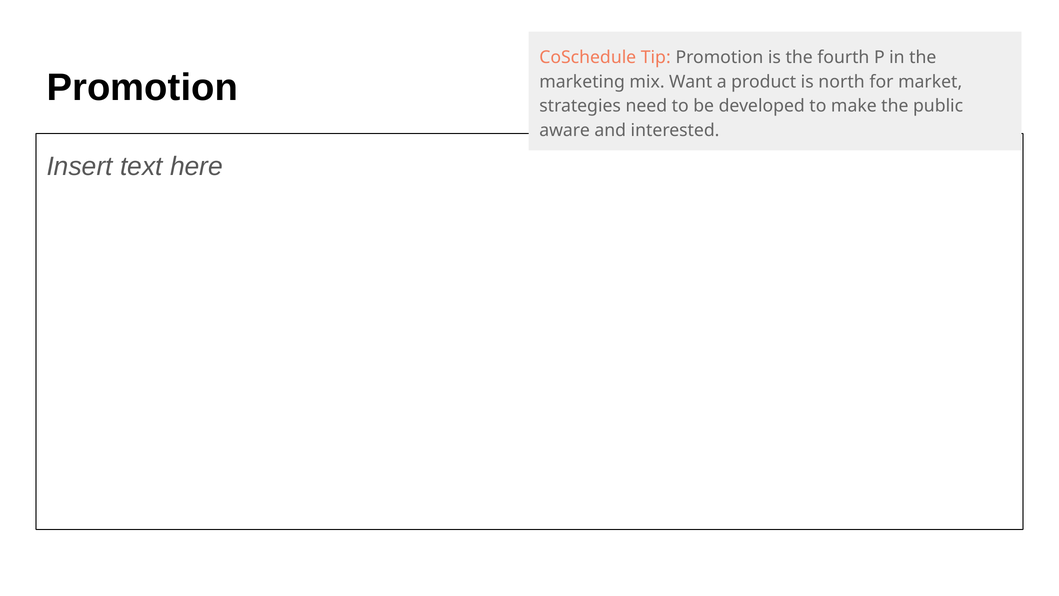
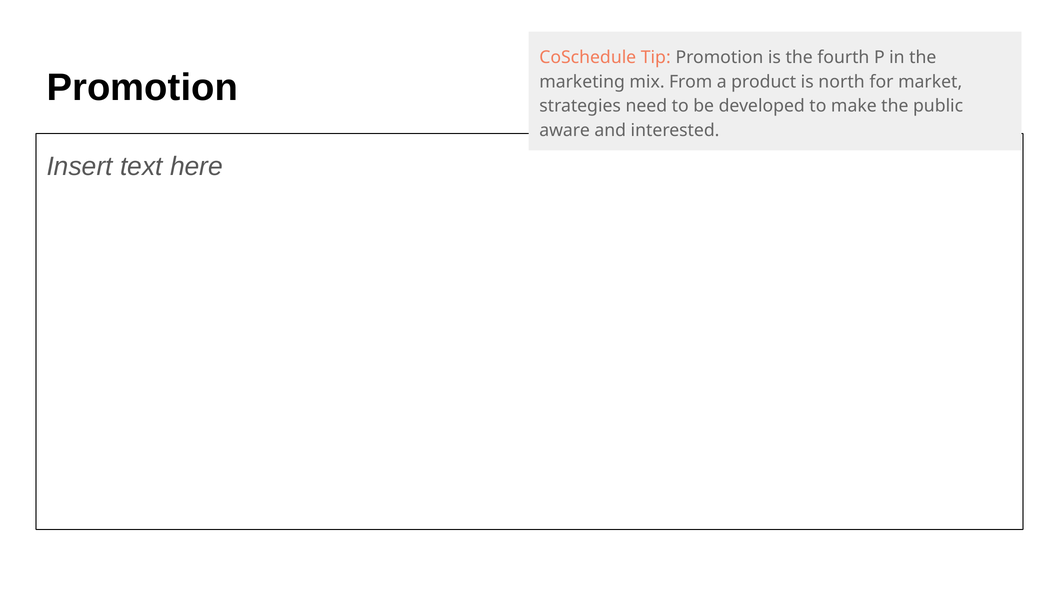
Want: Want -> From
